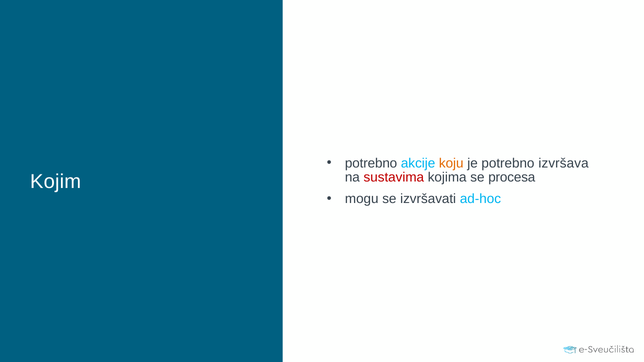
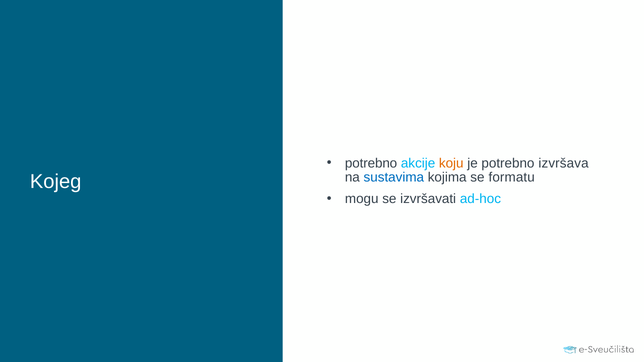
sustavima colour: red -> blue
procesa: procesa -> formatu
Kojim: Kojim -> Kojeg
